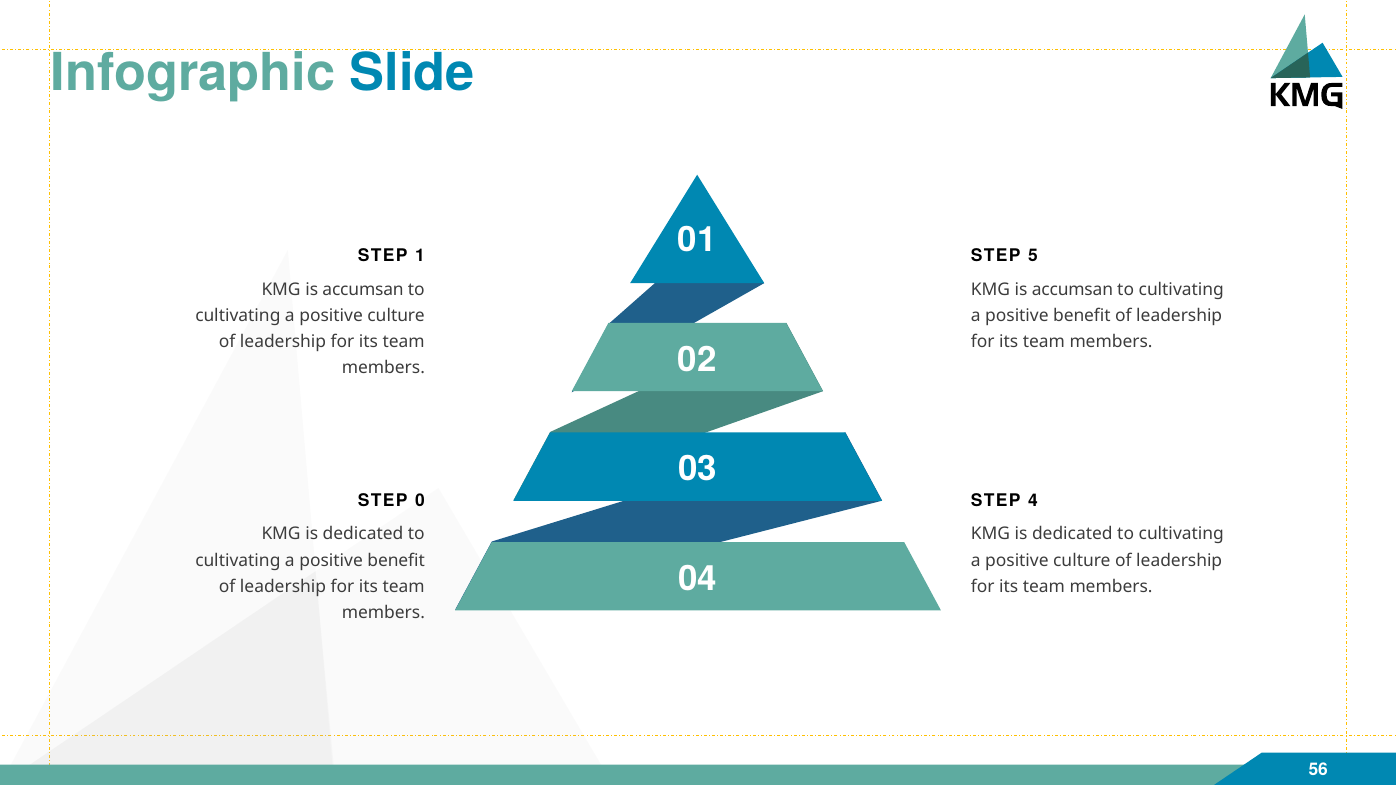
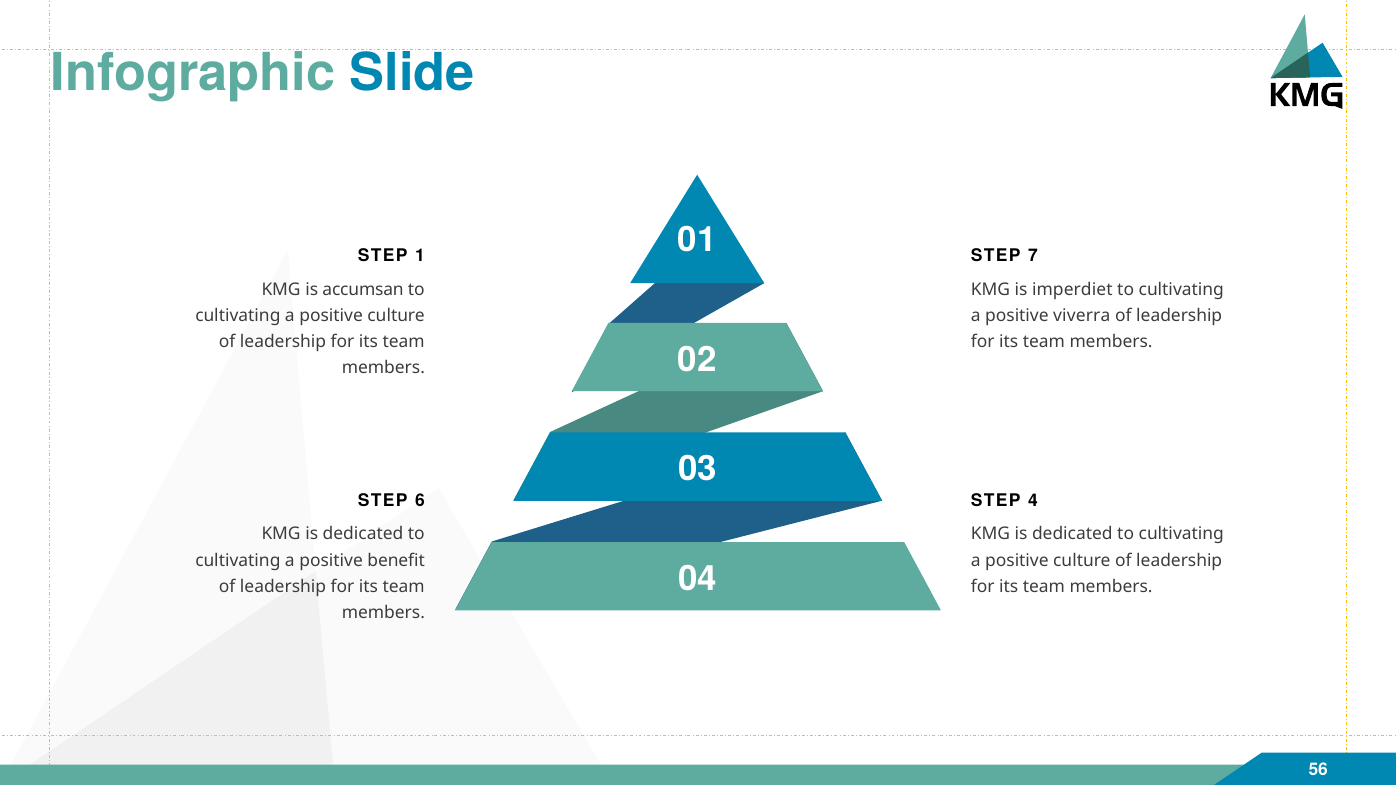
5: 5 -> 7
accumsan at (1072, 289): accumsan -> imperdiet
benefit at (1082, 316): benefit -> viverra
0: 0 -> 6
